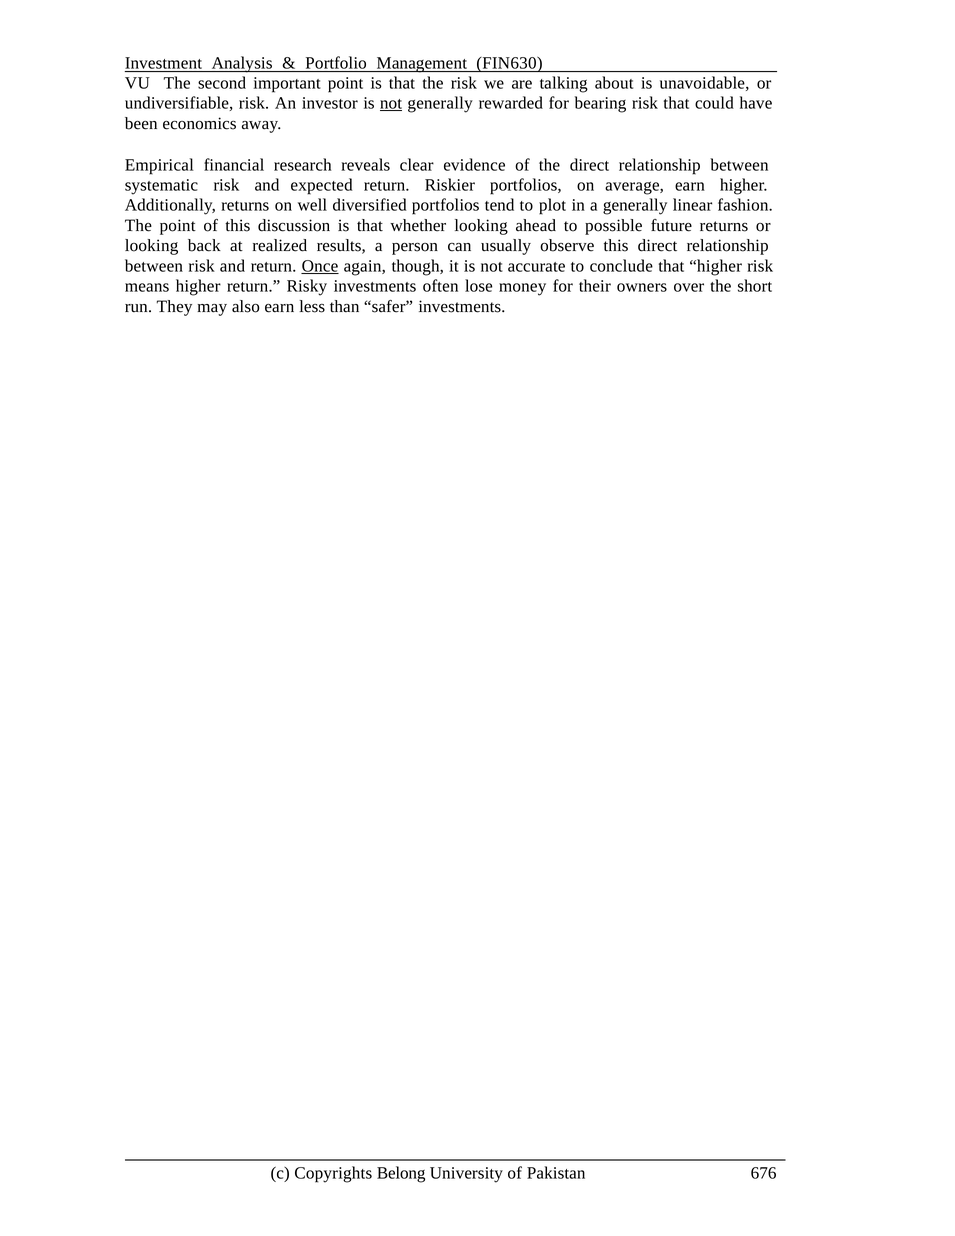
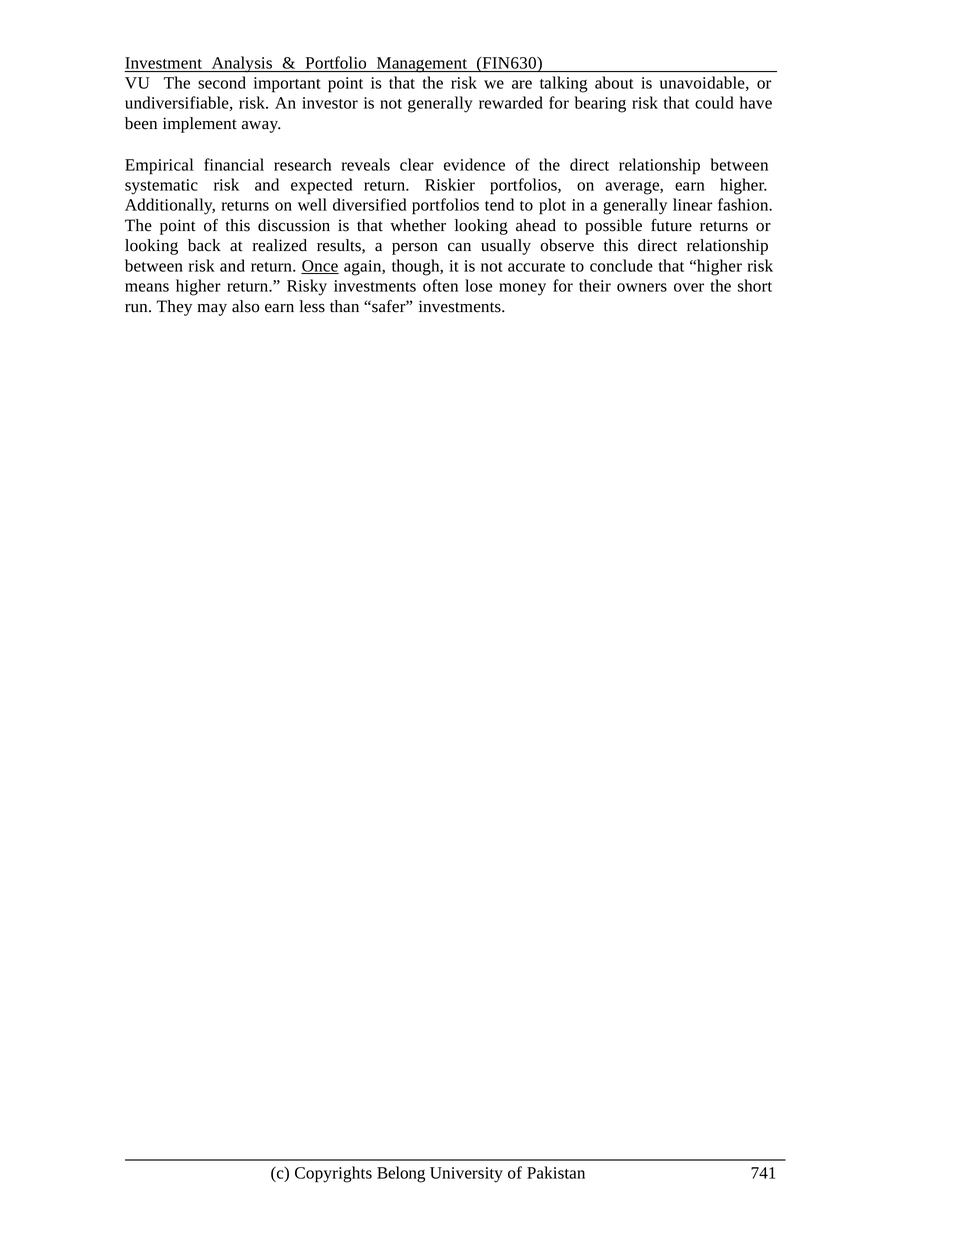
not at (391, 103) underline: present -> none
economics: economics -> implement
676: 676 -> 741
